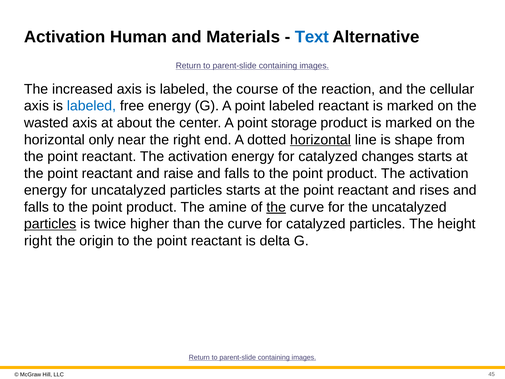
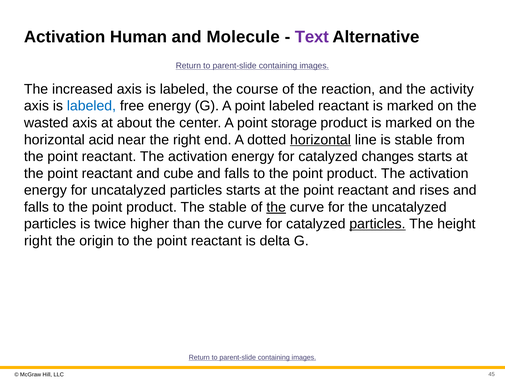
Materials: Materials -> Molecule
Text colour: blue -> purple
cellular: cellular -> activity
only: only -> acid
is shape: shape -> stable
raise: raise -> cube
The amine: amine -> stable
particles at (50, 224) underline: present -> none
particles at (377, 224) underline: none -> present
